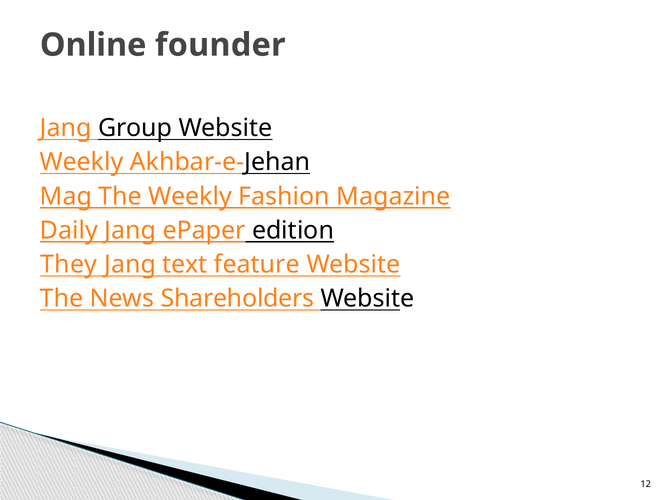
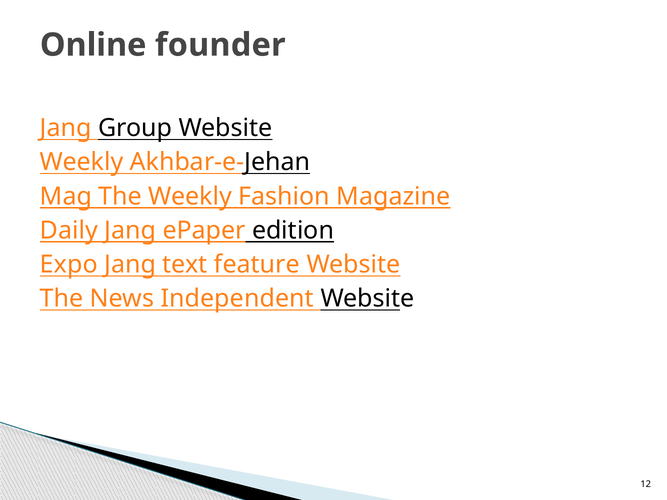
They: They -> Expo
Shareholders: Shareholders -> Independent
